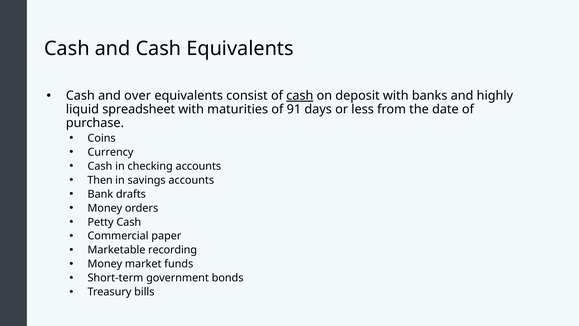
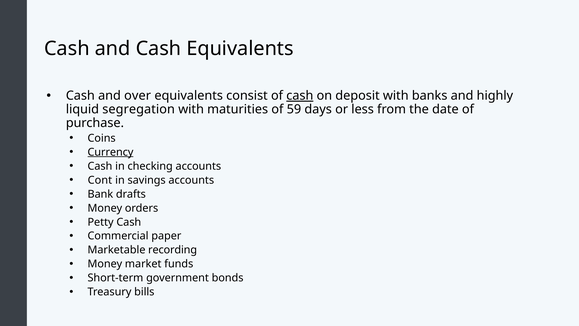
spreadsheet: spreadsheet -> segregation
91: 91 -> 59
Currency underline: none -> present
Then: Then -> Cont
